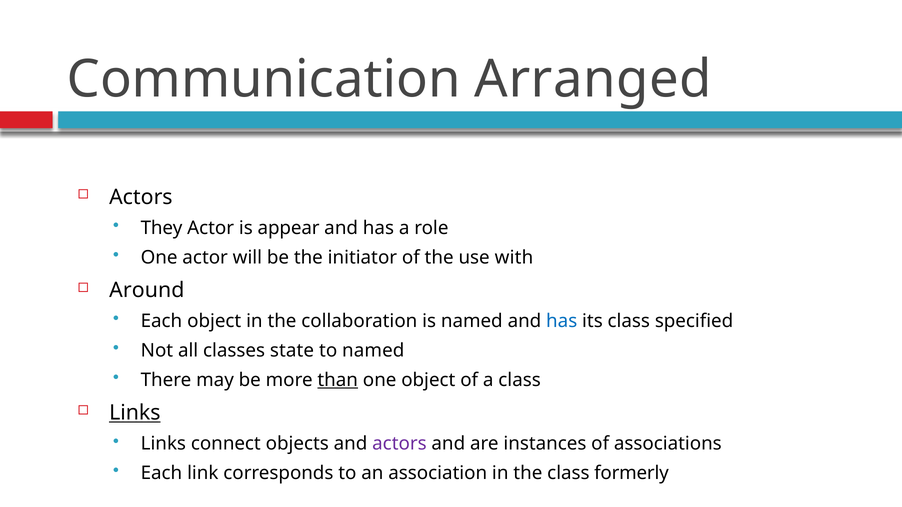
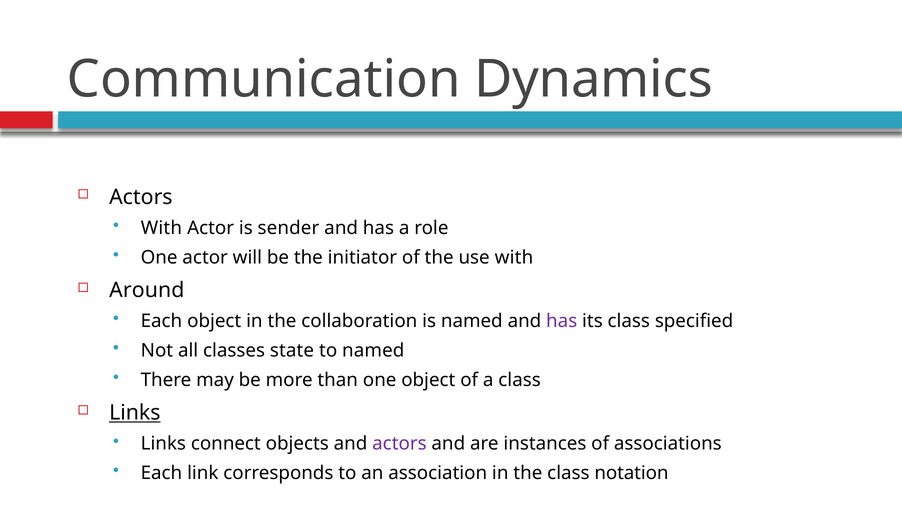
Arranged: Arranged -> Dynamics
They at (162, 228): They -> With
appear: appear -> sender
has at (562, 321) colour: blue -> purple
than underline: present -> none
formerly: formerly -> notation
